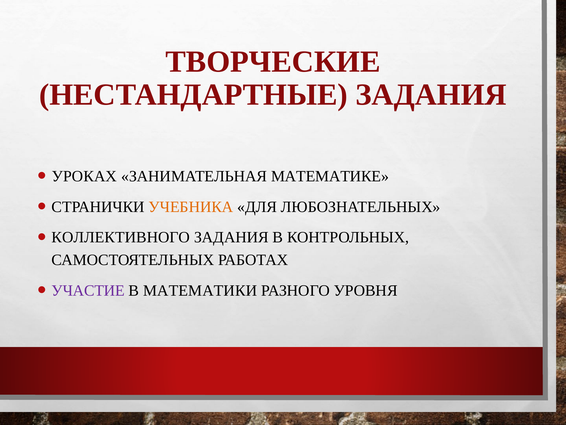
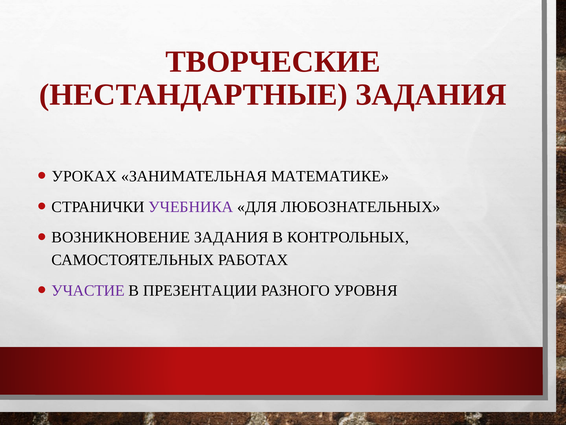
УЧЕБНИКА colour: orange -> purple
КОЛЛЕКТИВНОГО: КОЛЛЕКТИВНОГО -> ВОЗНИКНОВЕНИЕ
МАТЕМАТИКИ: МАТЕМАТИКИ -> ПРЕЗЕНТАЦИИ
